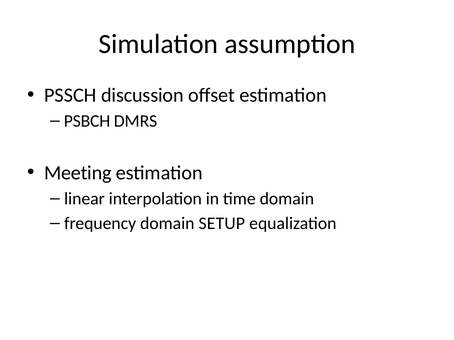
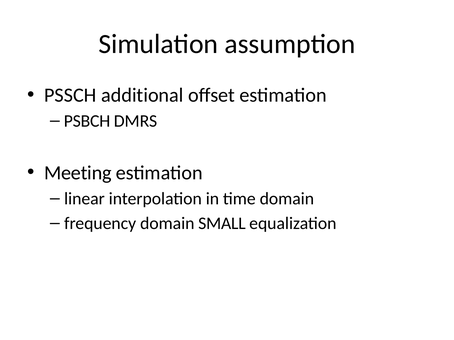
discussion: discussion -> additional
SETUP: SETUP -> SMALL
